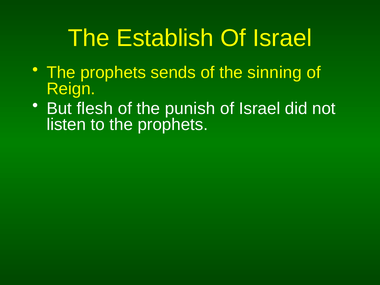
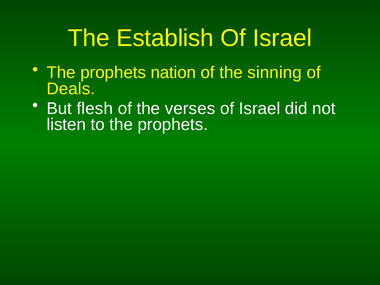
sends: sends -> nation
Reign: Reign -> Deals
punish: punish -> verses
